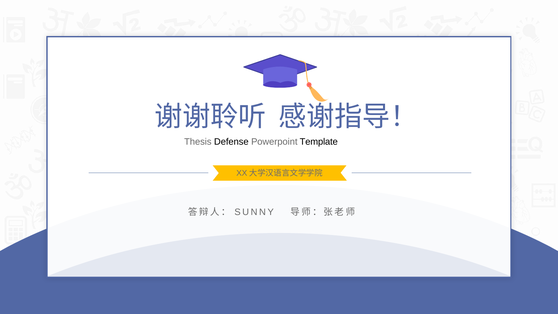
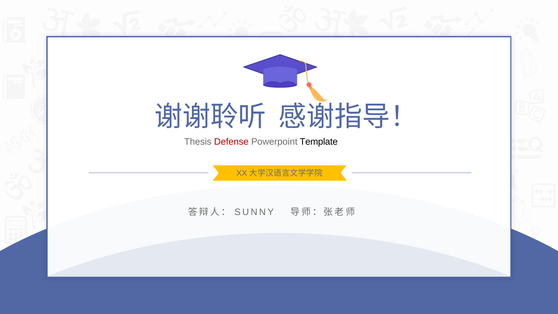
Defense colour: black -> red
